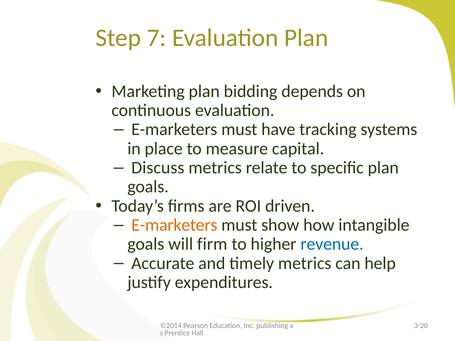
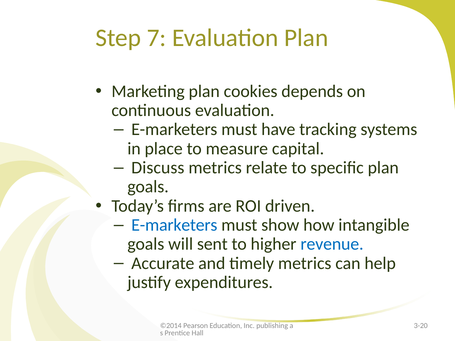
bidding: bidding -> cookies
E-marketers at (174, 225) colour: orange -> blue
firm: firm -> sent
